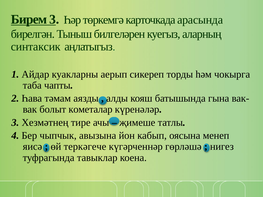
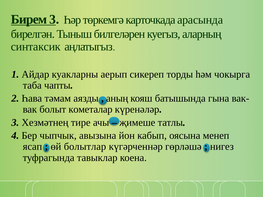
алды: алды -> аның
яисә: яисә -> ясап
теркәгече: теркәгече -> болытлар
